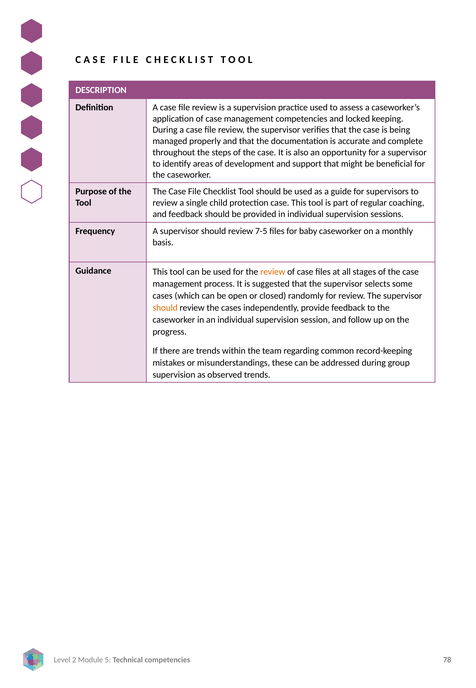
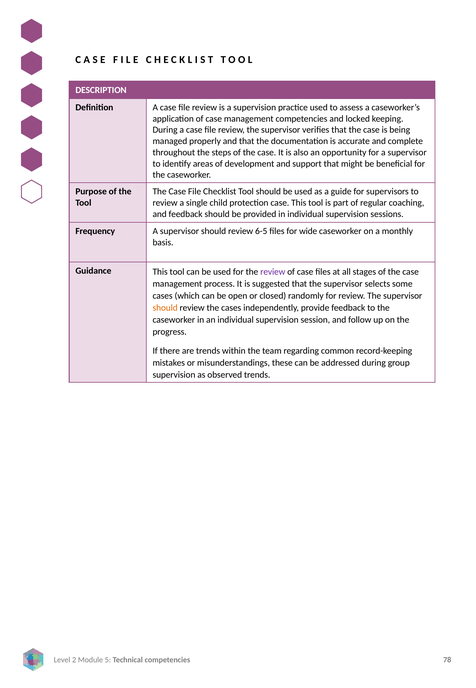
7-5: 7-5 -> 6-5
baby: baby -> wide
review at (273, 272) colour: orange -> purple
